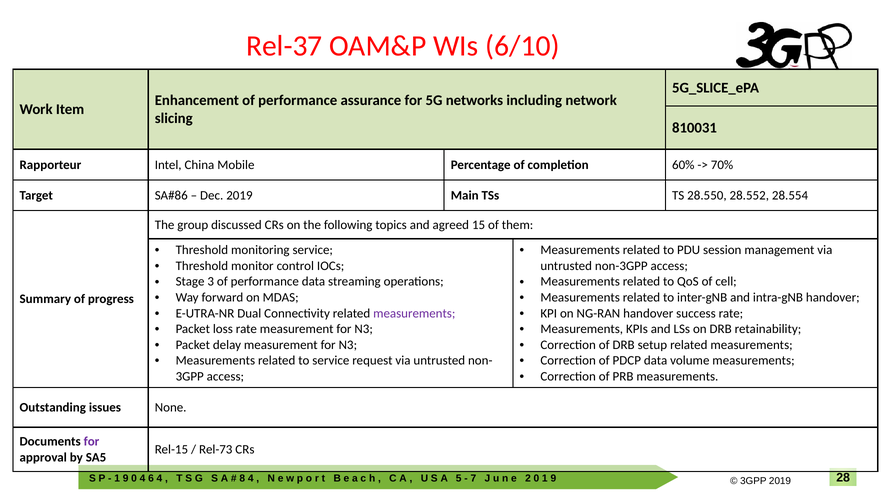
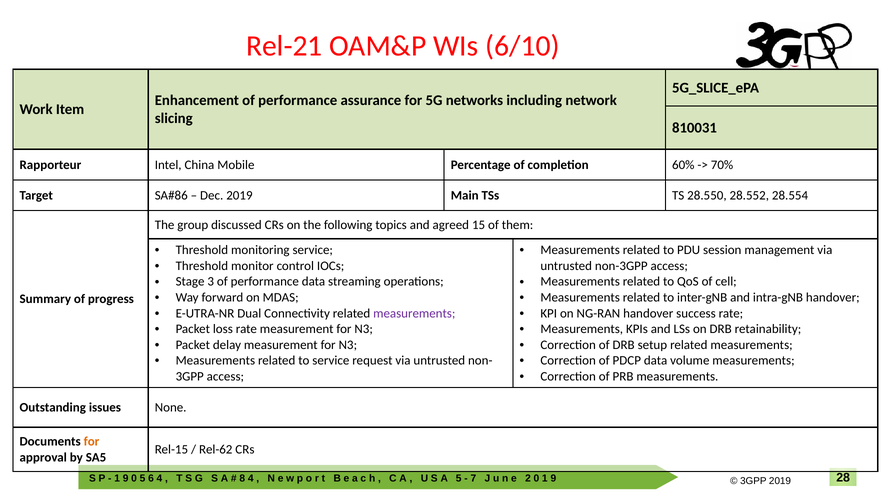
Rel-37: Rel-37 -> Rel-21
for at (91, 442) colour: purple -> orange
Rel-73: Rel-73 -> Rel-62
4 at (142, 478): 4 -> 5
